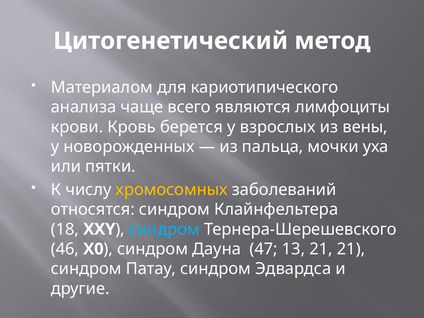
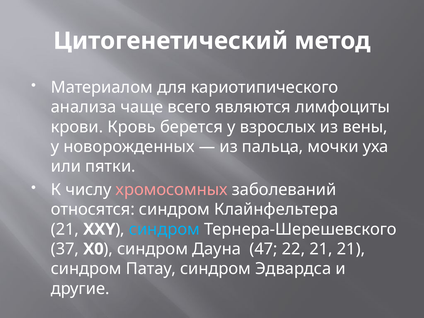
хромосомных colour: yellow -> pink
18 at (65, 229): 18 -> 21
46: 46 -> 37
13: 13 -> 22
